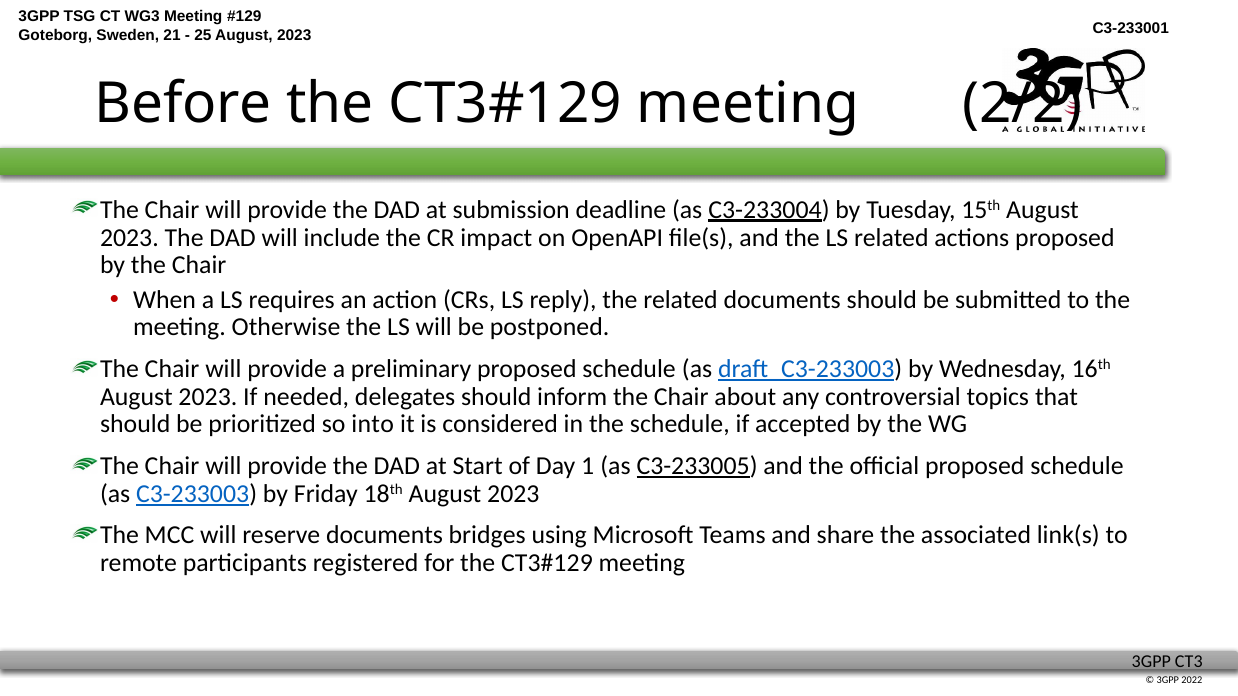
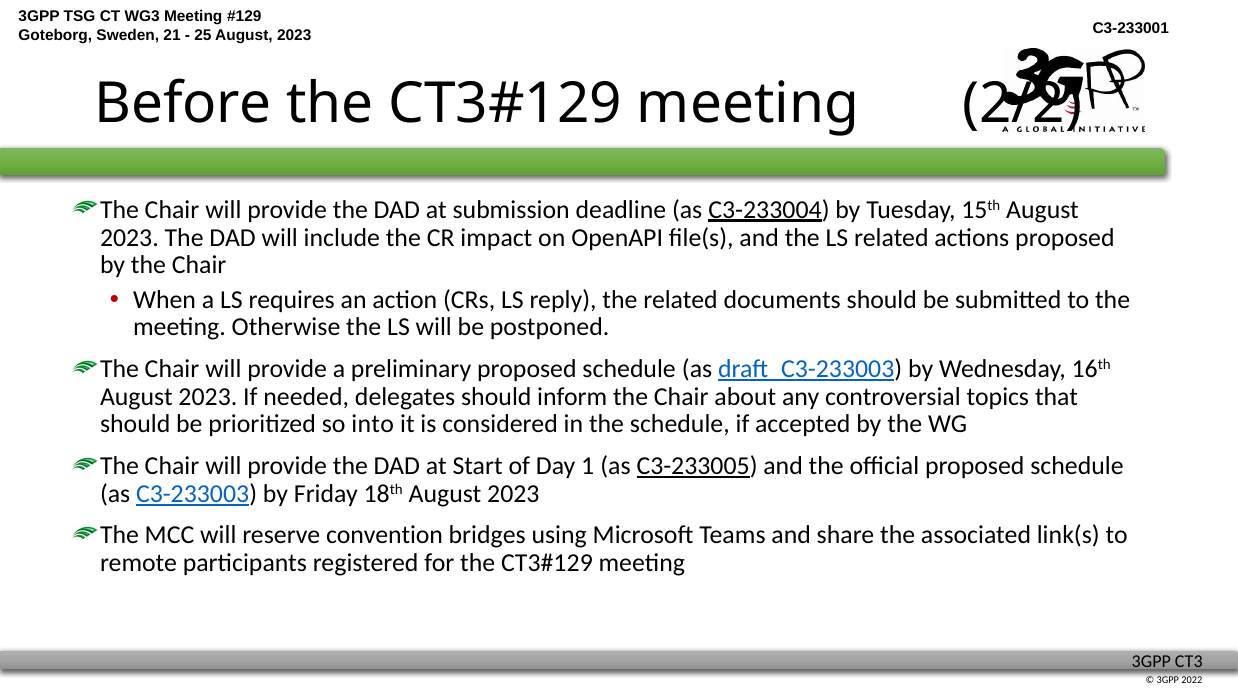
reserve documents: documents -> convention
